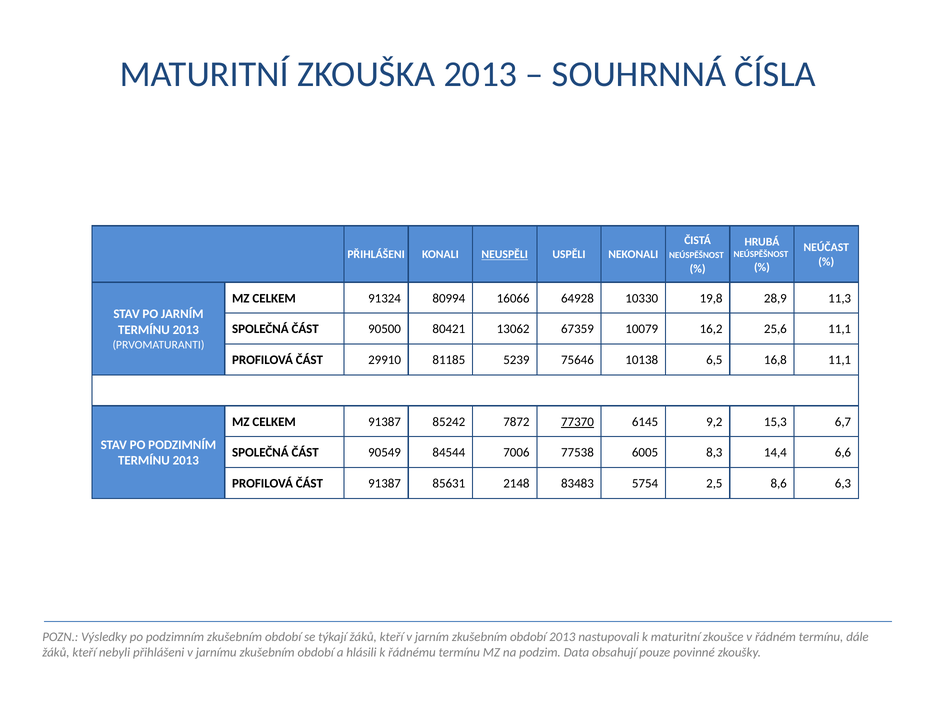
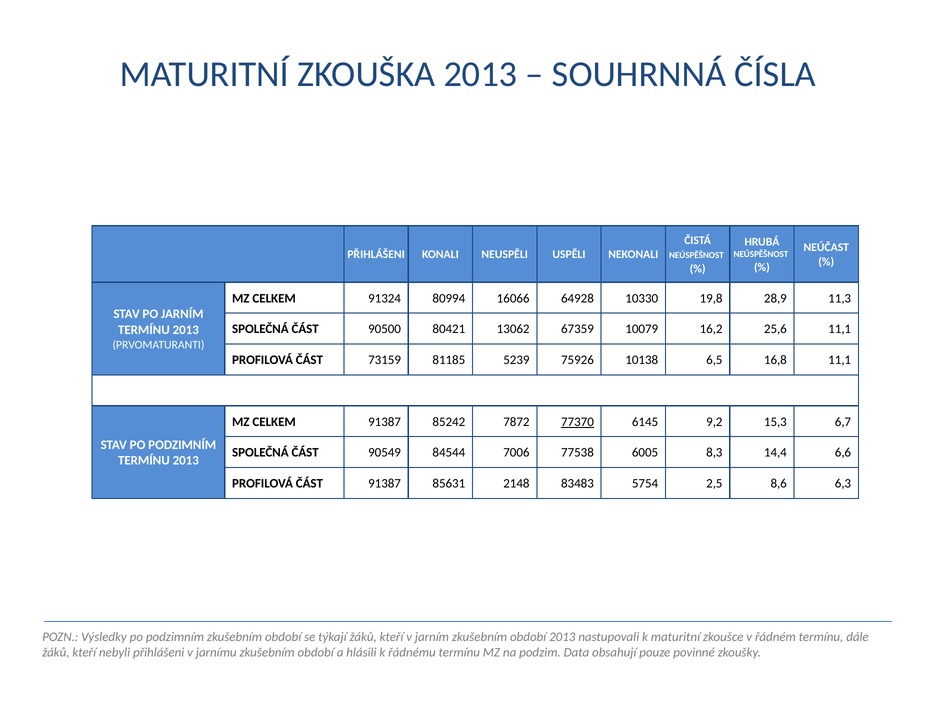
NEUSPĚLI underline: present -> none
29910: 29910 -> 73159
75646: 75646 -> 75926
